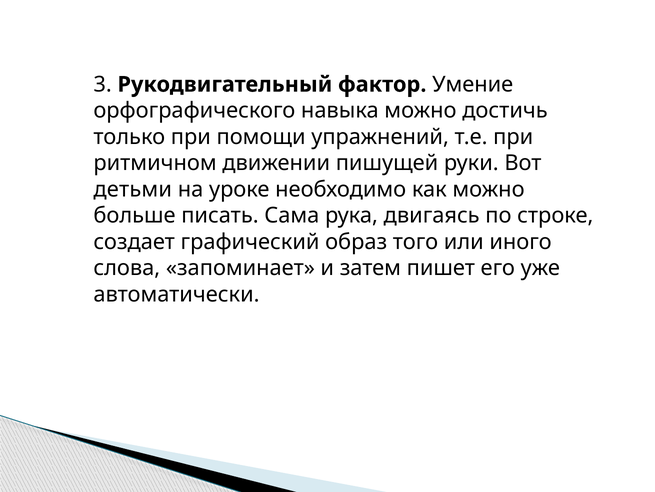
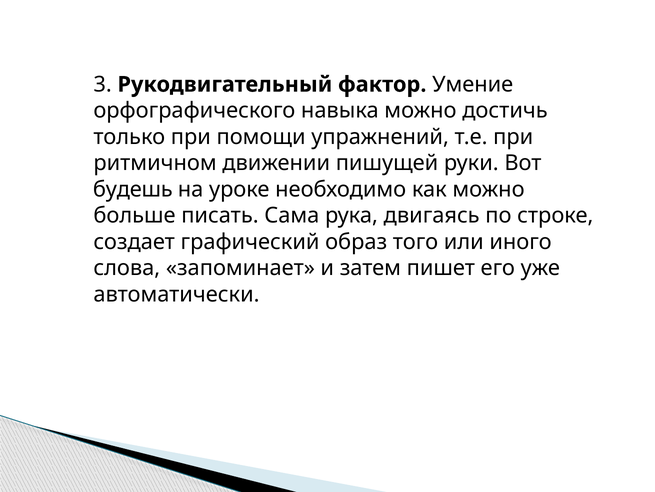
детьми: детьми -> будешь
